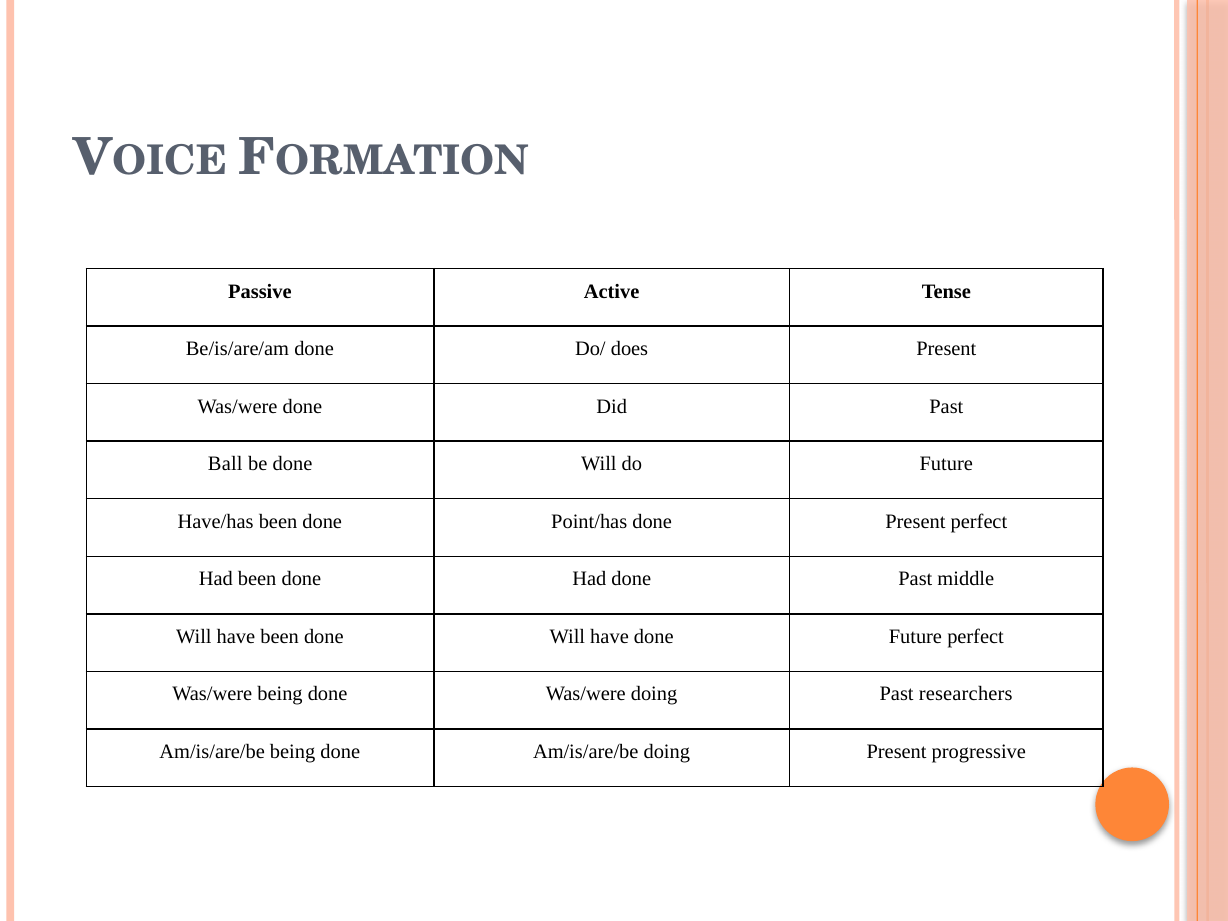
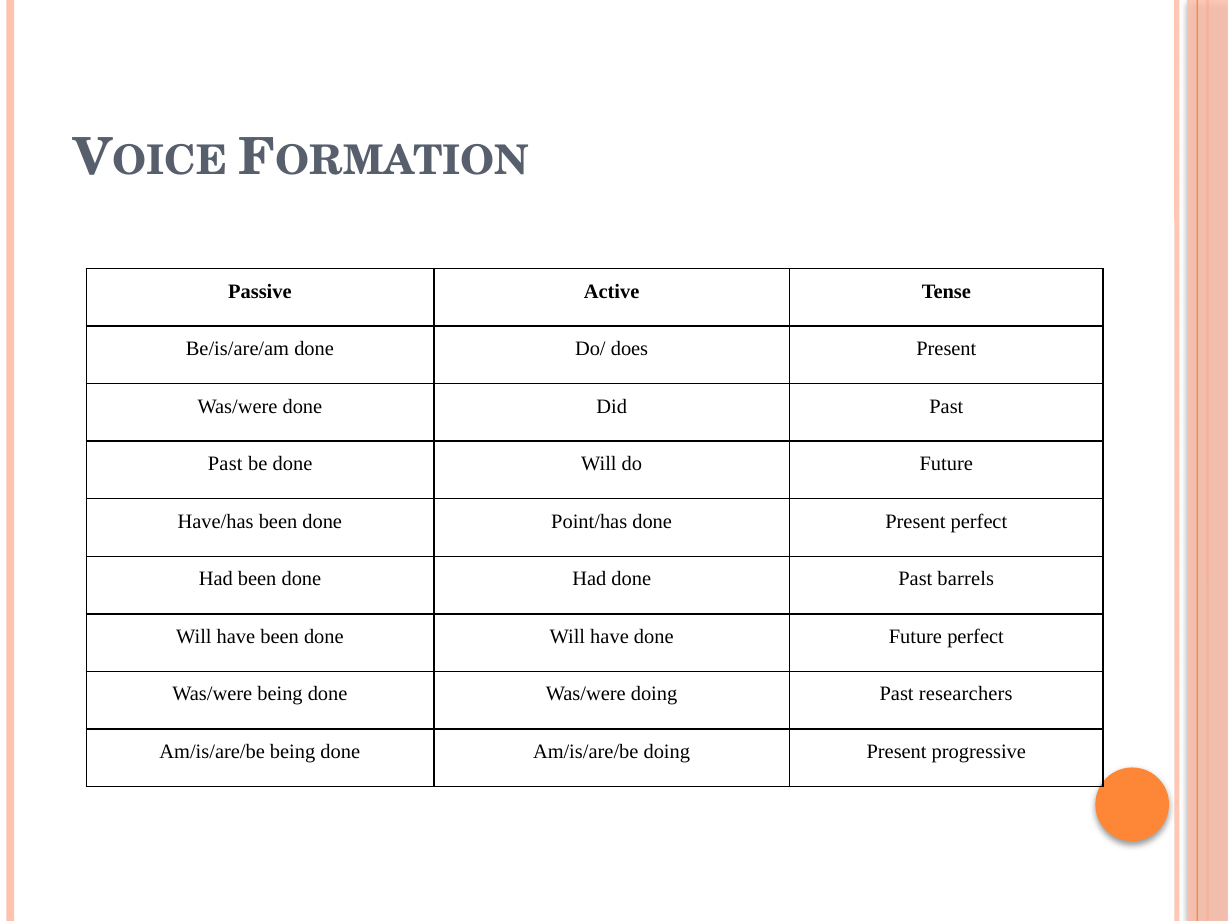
Ball at (225, 464): Ball -> Past
middle: middle -> barrels
